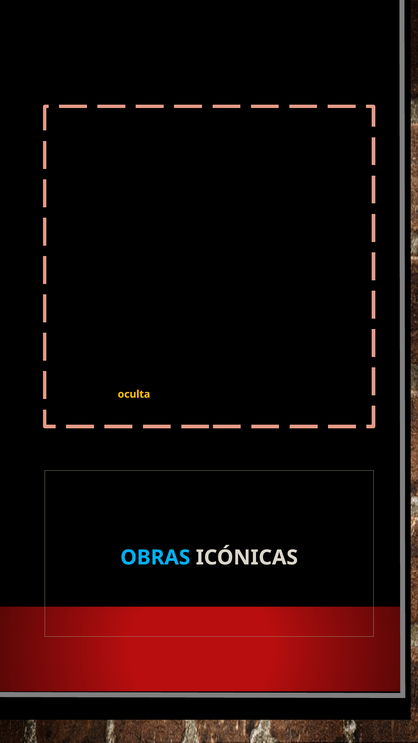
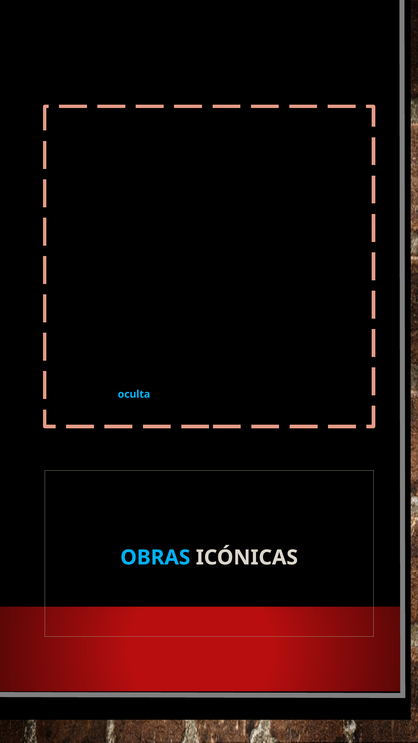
oculta colour: yellow -> light blue
